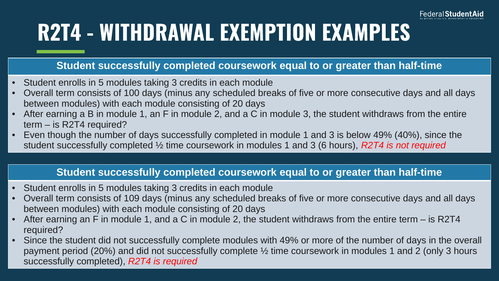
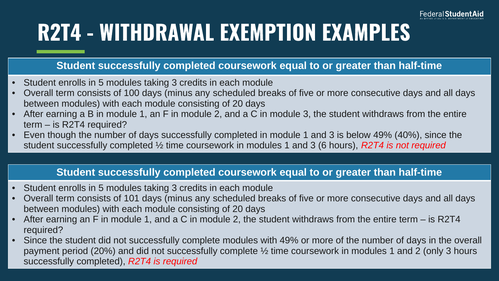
109: 109 -> 101
